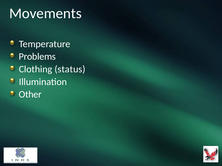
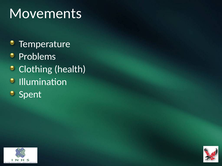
status: status -> health
Other: Other -> Spent
